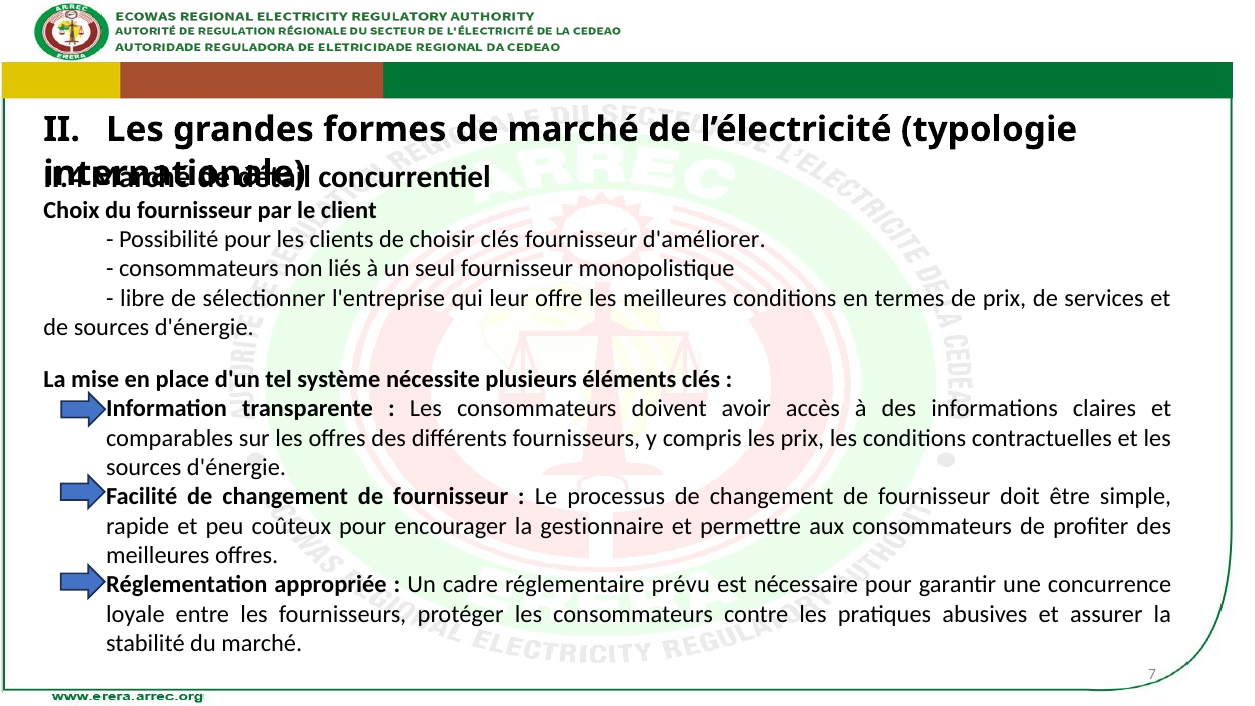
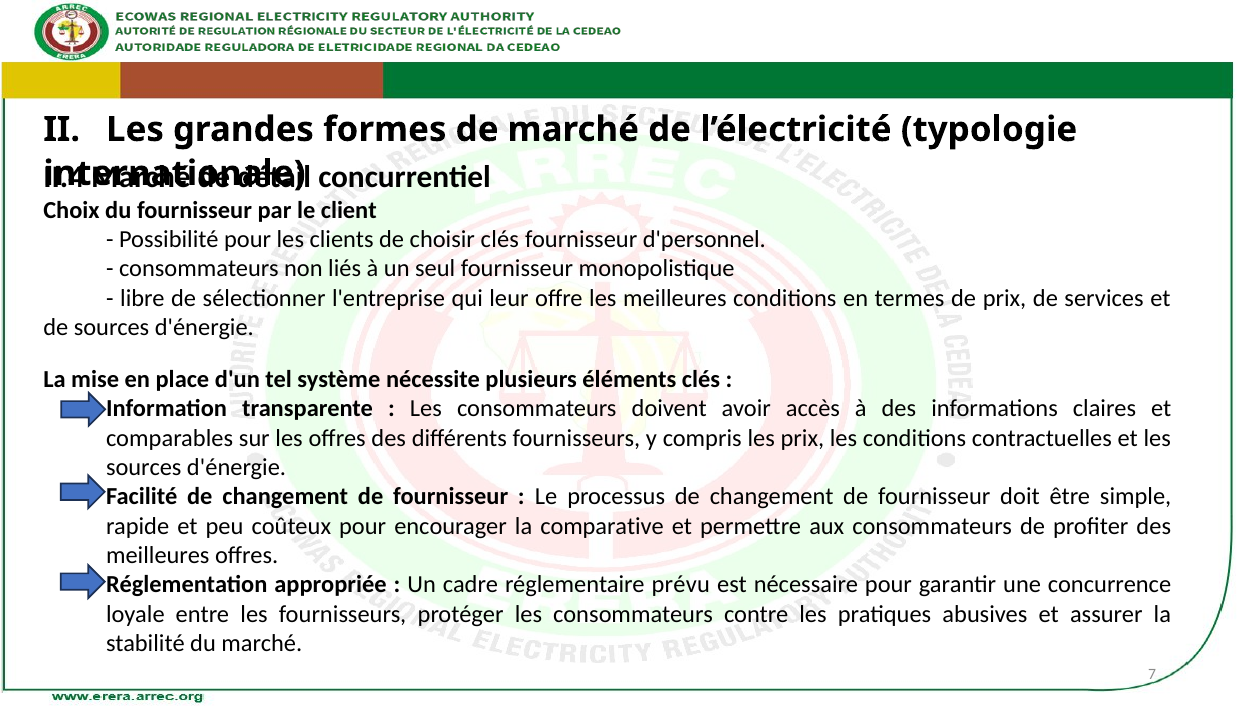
d'améliorer: d'améliorer -> d'personnel
gestionnaire: gestionnaire -> comparative
